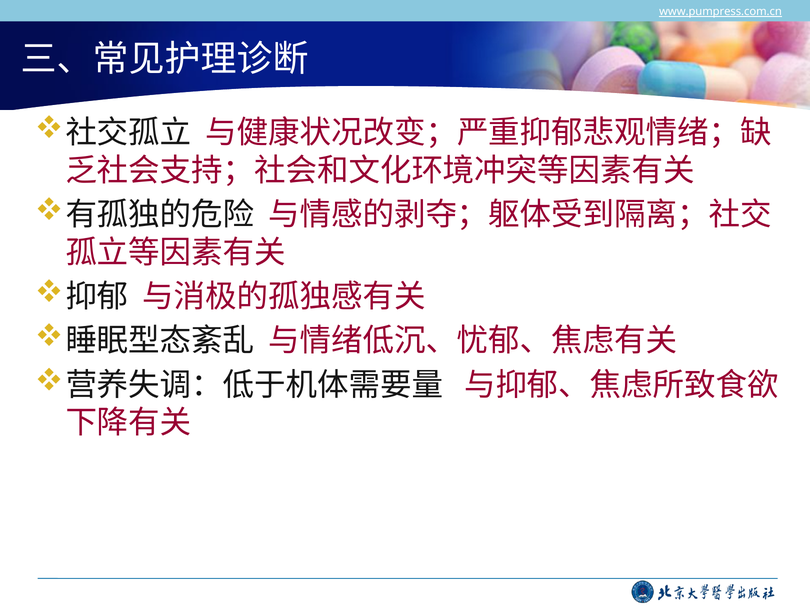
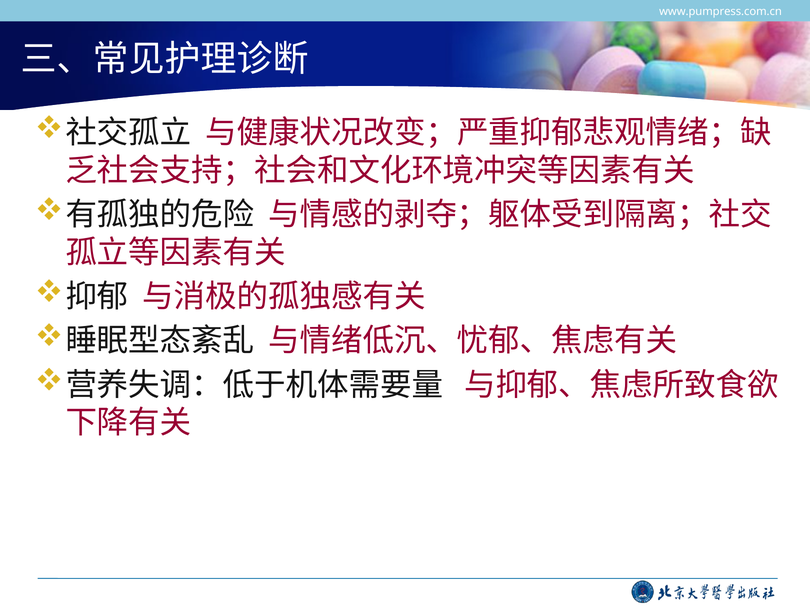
www.pumpress.com.cn underline: present -> none
